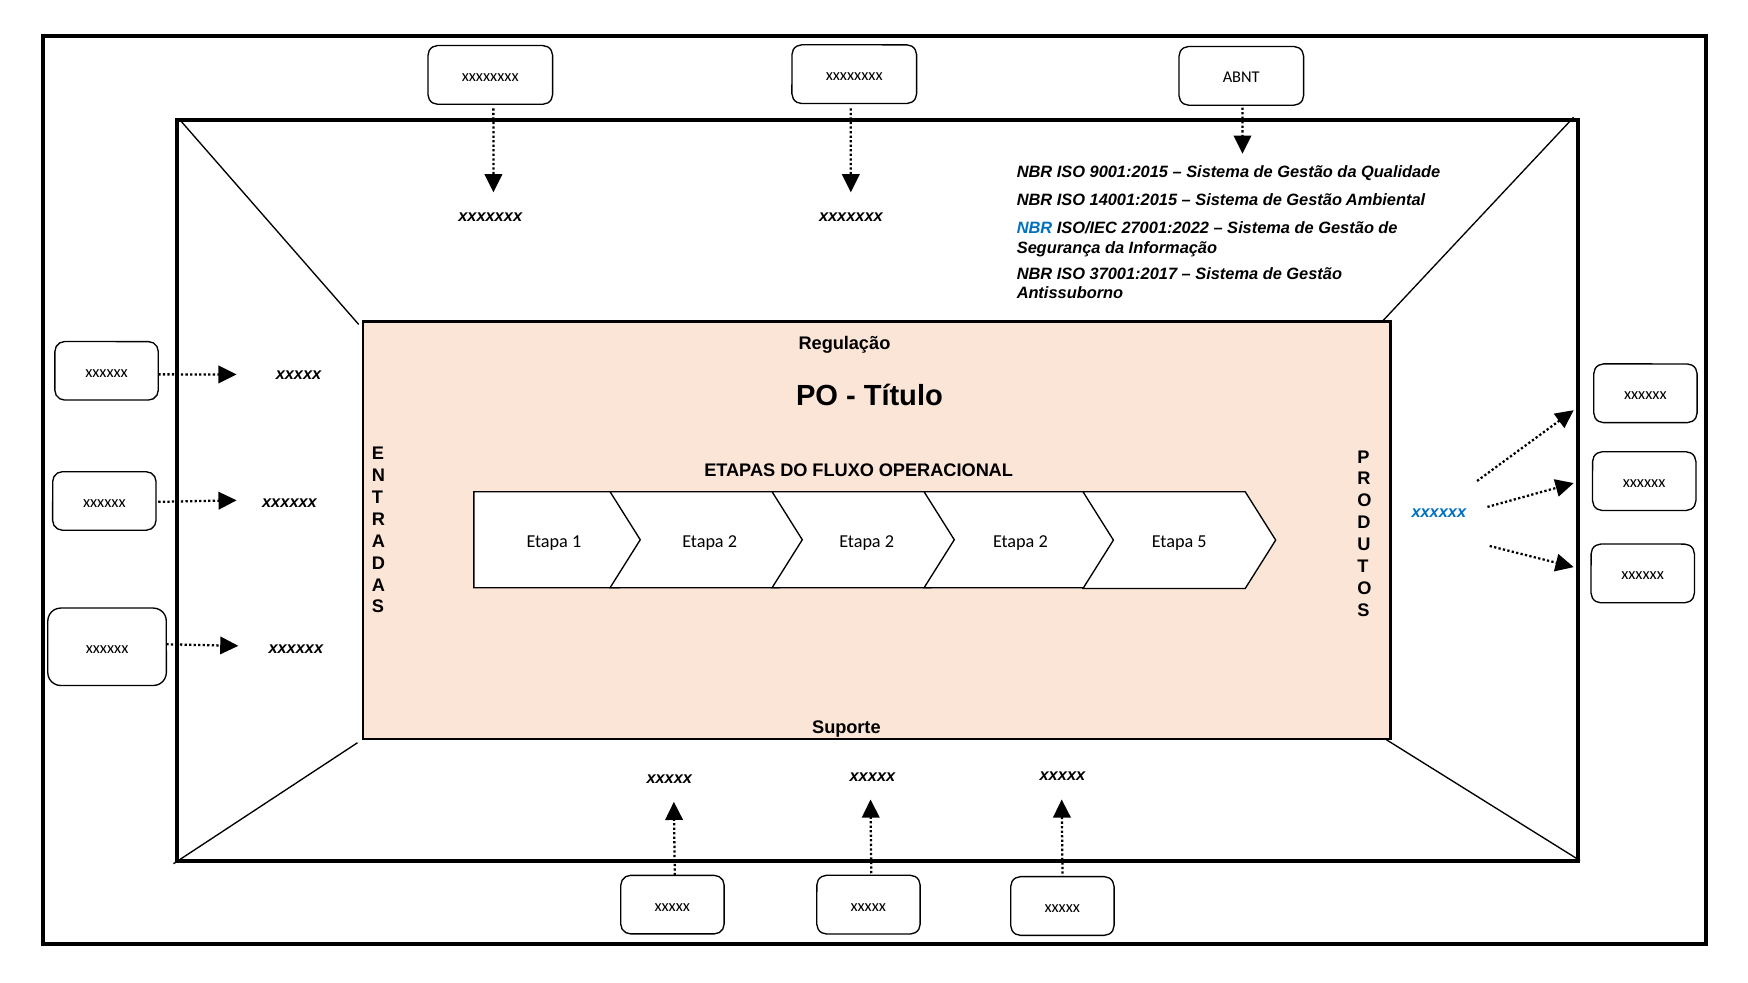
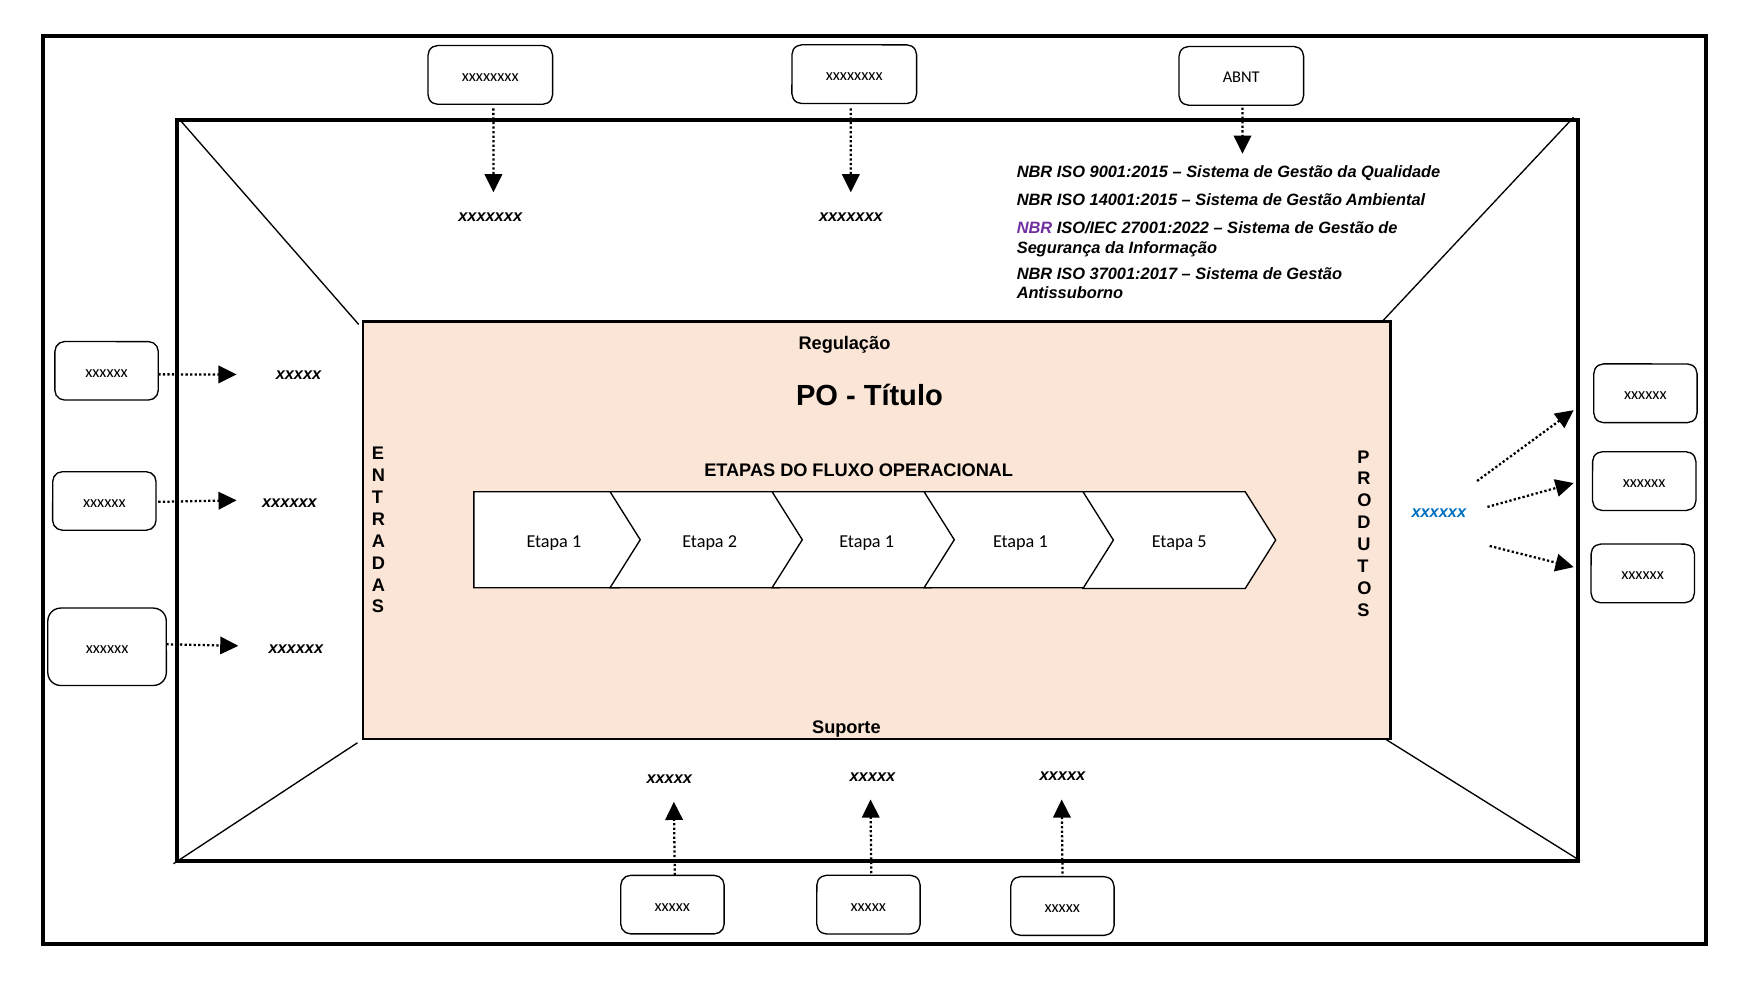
NBR at (1035, 228) colour: blue -> purple
2 Etapa 2: 2 -> 1
2 at (1043, 541): 2 -> 1
